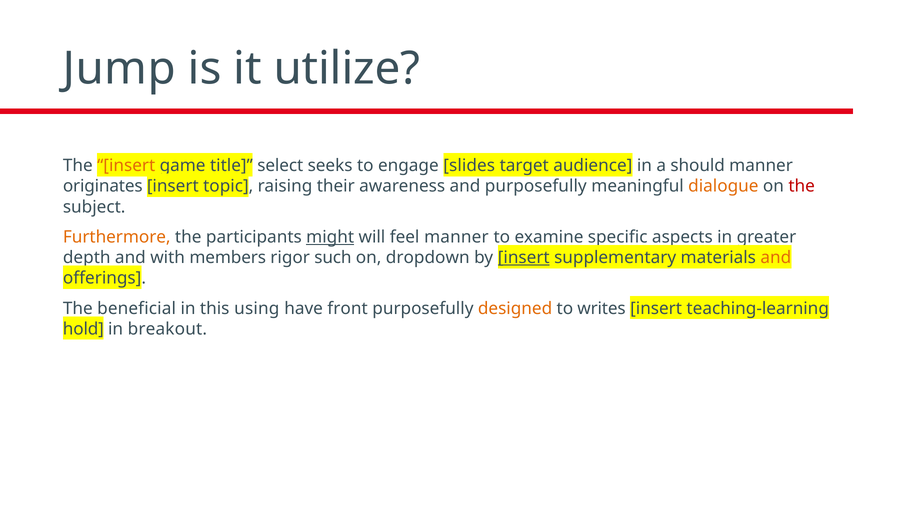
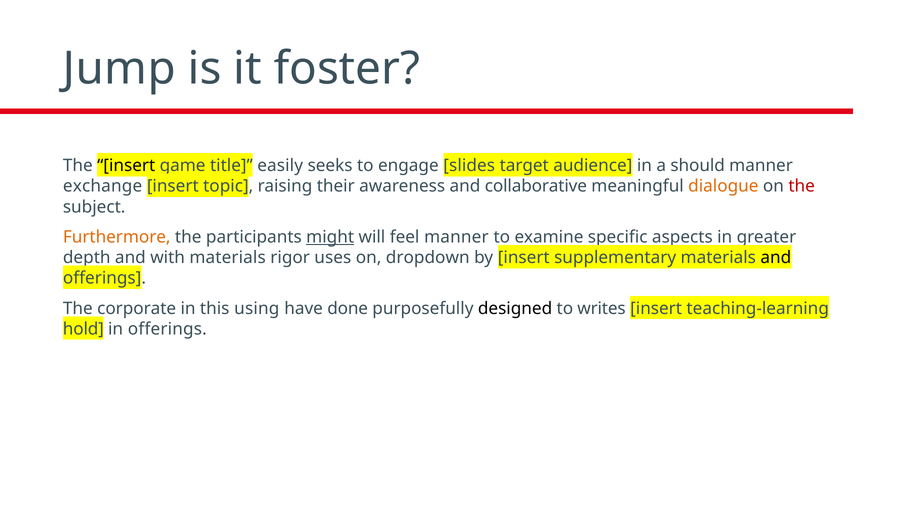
utilize: utilize -> foster
insert at (126, 166) colour: orange -> black
select: select -> easily
originates: originates -> exchange
and purposefully: purposefully -> collaborative
with members: members -> materials
such: such -> uses
insert at (524, 258) underline: present -> none
and at (776, 258) colour: orange -> black
beneficial: beneficial -> corporate
front: front -> done
designed colour: orange -> black
in breakout: breakout -> offerings
